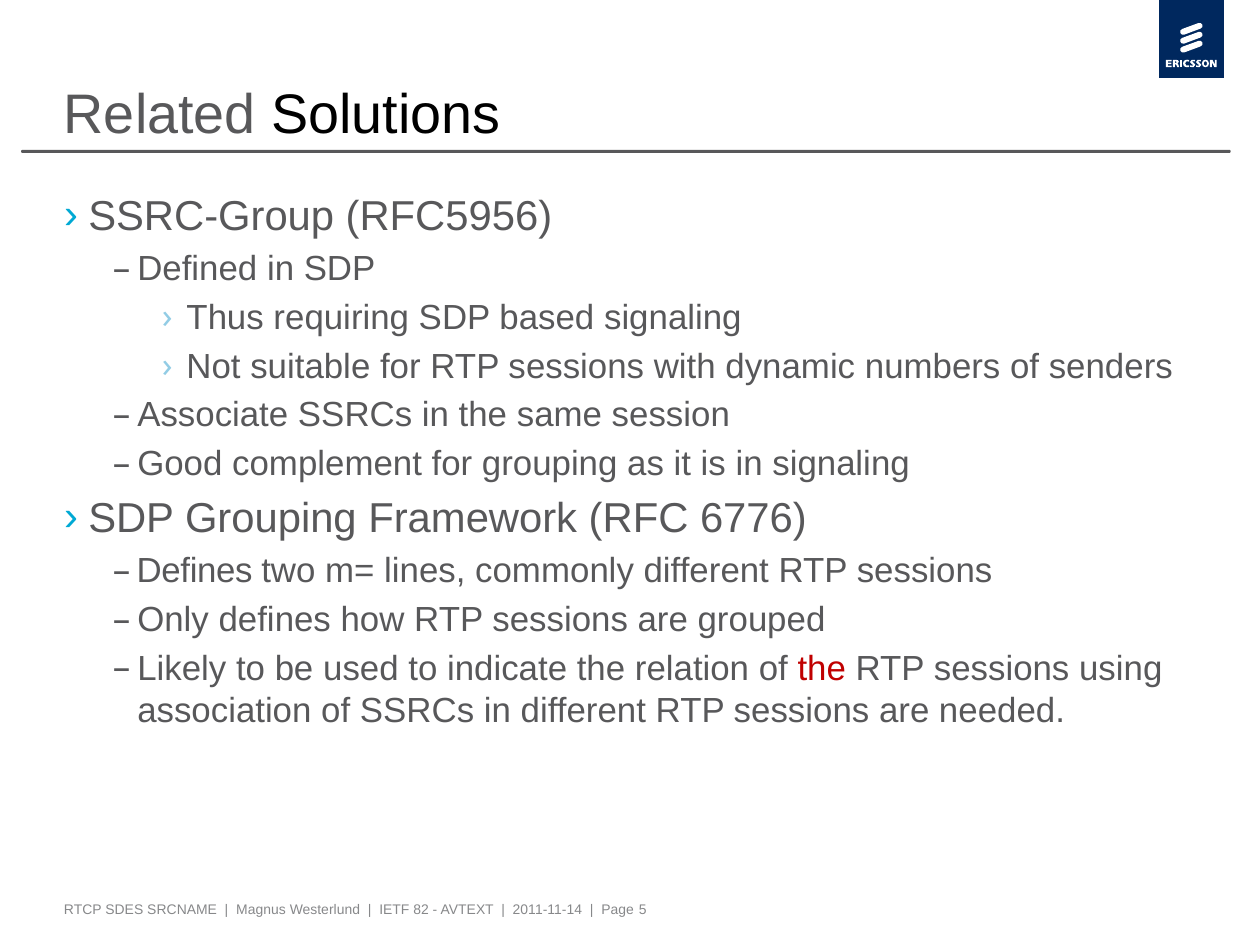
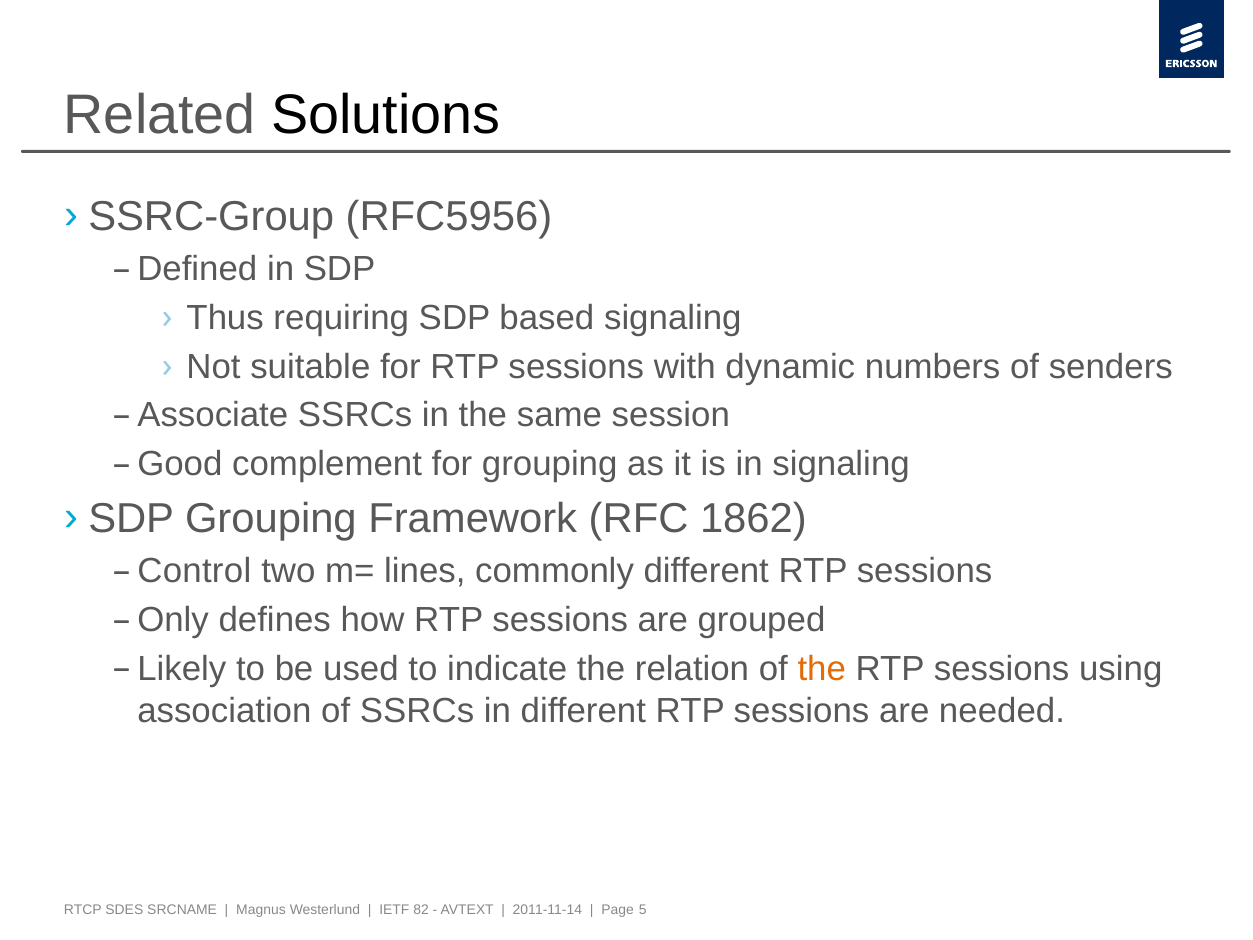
6776: 6776 -> 1862
Defines at (195, 571): Defines -> Control
the at (822, 669) colour: red -> orange
